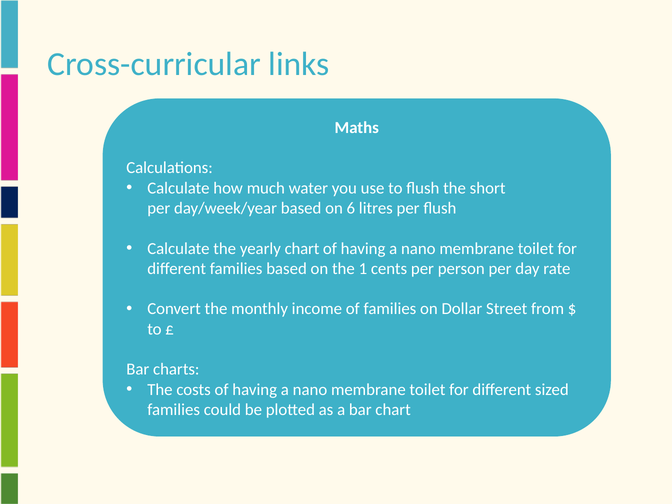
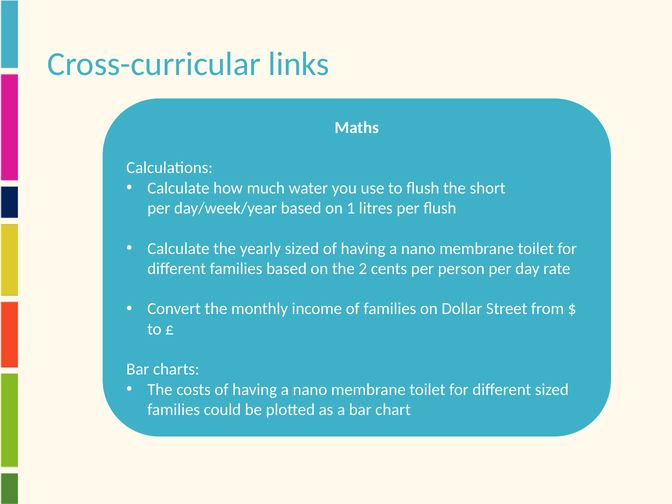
6: 6 -> 1
yearly chart: chart -> sized
1: 1 -> 2
